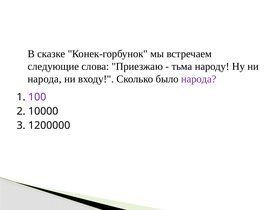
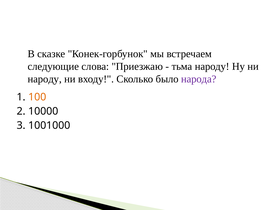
народа at (45, 79): народа -> народу
100 colour: purple -> orange
1200000: 1200000 -> 1001000
